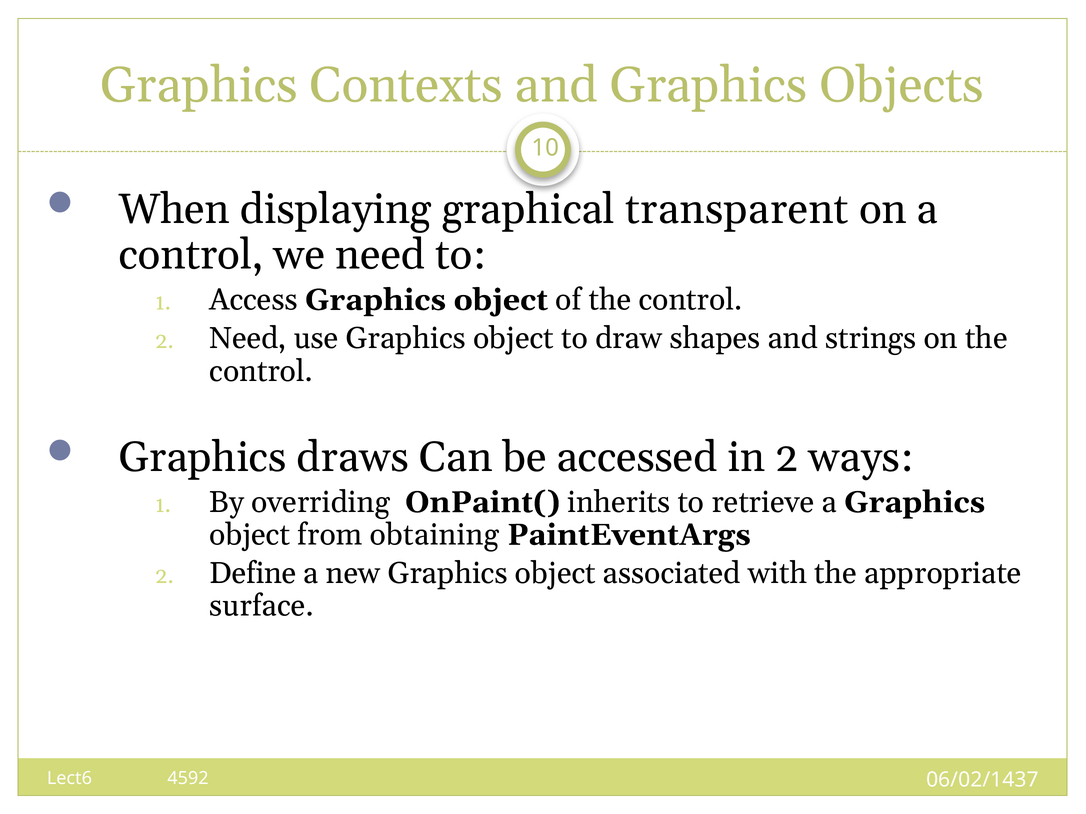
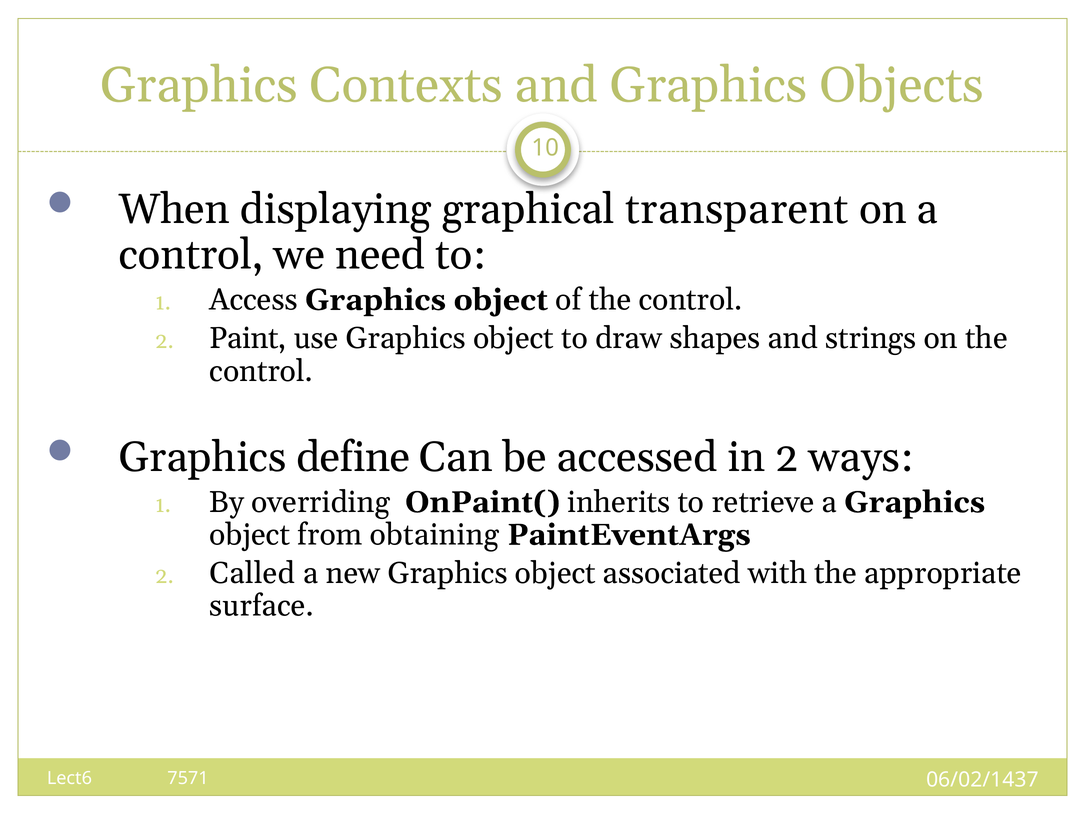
2 Need: Need -> Paint
draws: draws -> define
Define: Define -> Called
4592: 4592 -> 7571
